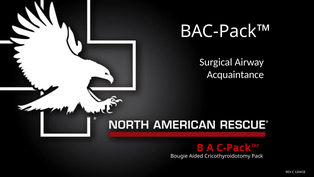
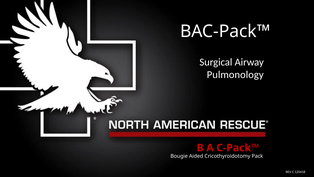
Acquaintance: Acquaintance -> Pulmonology
